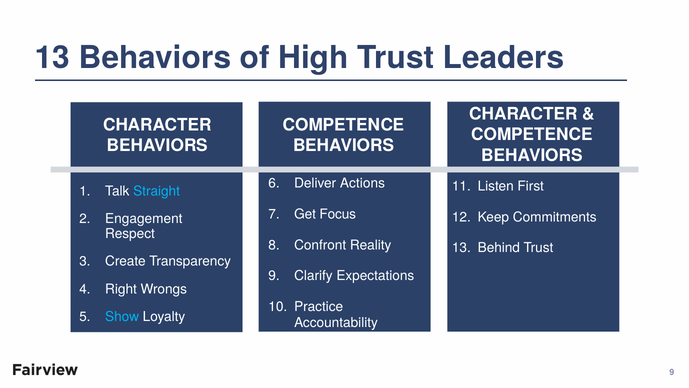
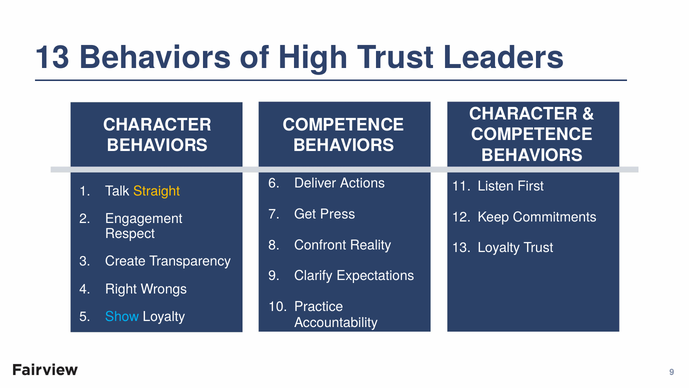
Straight colour: light blue -> yellow
Focus: Focus -> Press
13 Behind: Behind -> Loyalty
